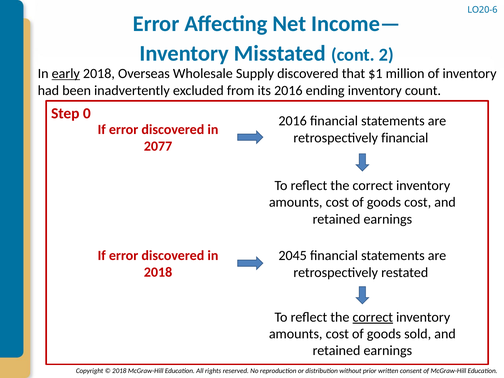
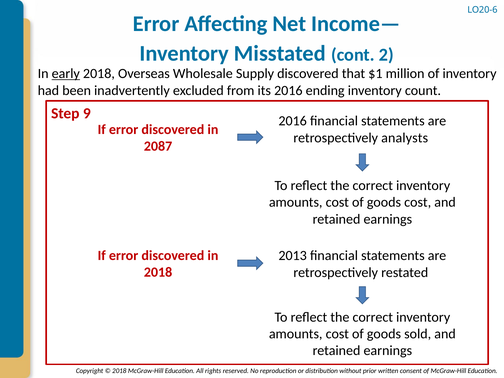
0: 0 -> 9
retrospectively financial: financial -> analysts
2077: 2077 -> 2087
2045: 2045 -> 2013
correct at (373, 317) underline: present -> none
